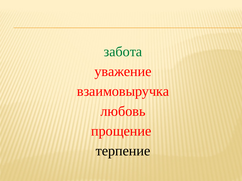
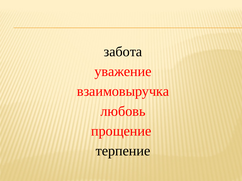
забота colour: green -> black
